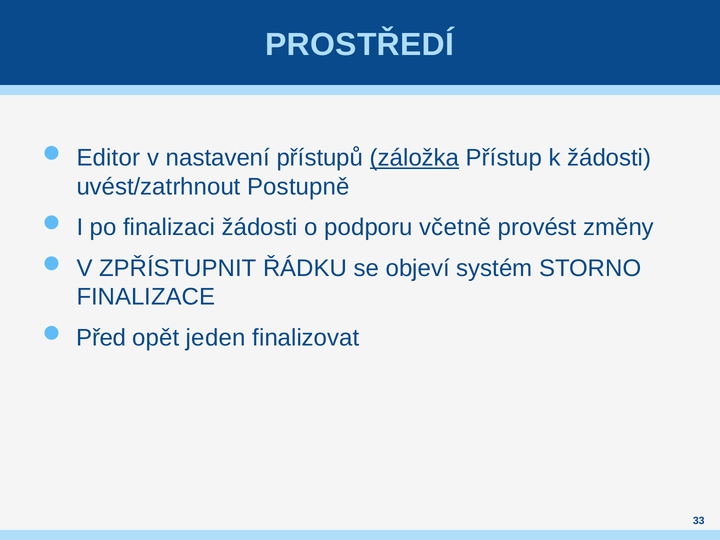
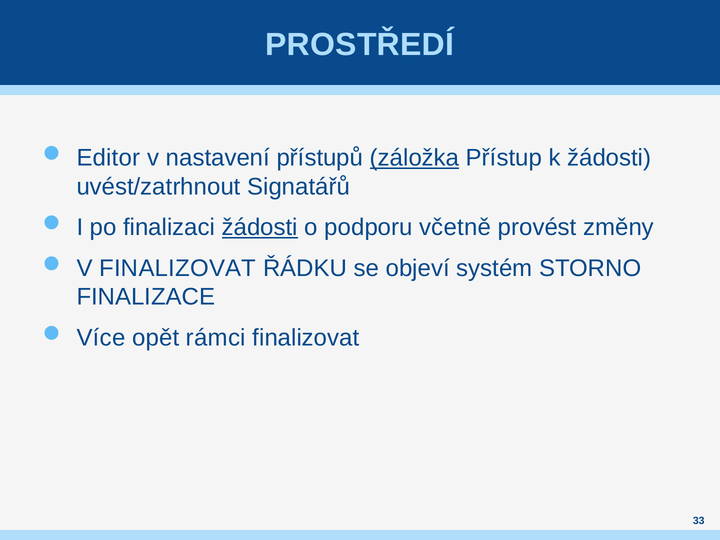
Postupně: Postupně -> Signatářů
žádosti at (260, 227) underline: none -> present
V ZPŘÍSTUPNIT: ZPŘÍSTUPNIT -> FINALIZOVAT
Před: Před -> Více
jeden: jeden -> rámci
